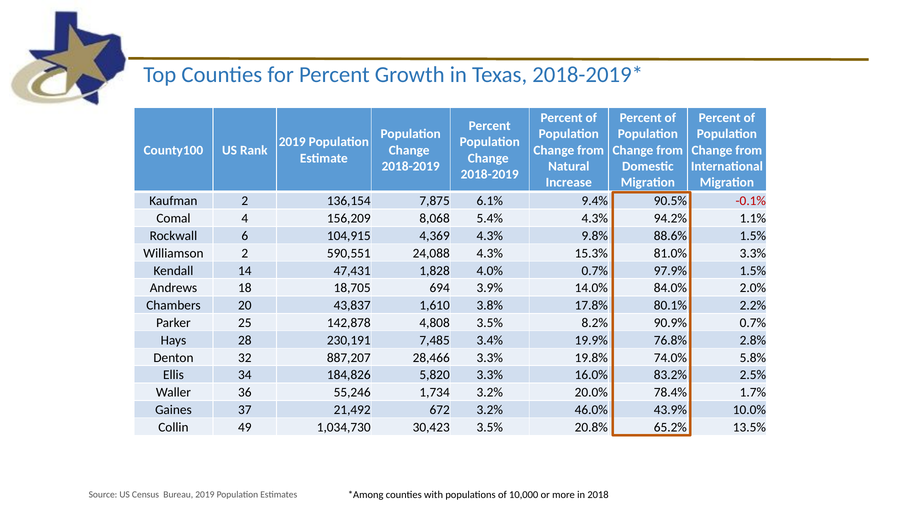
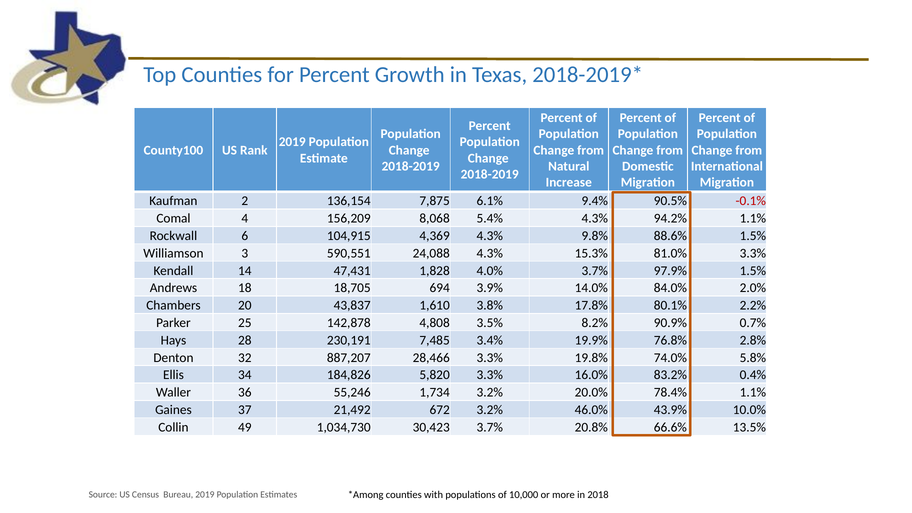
Williamson 2: 2 -> 3
4.0% 0.7%: 0.7% -> 3.7%
2.5%: 2.5% -> 0.4%
78.4% 1.7%: 1.7% -> 1.1%
30,423 3.5%: 3.5% -> 3.7%
65.2%: 65.2% -> 66.6%
